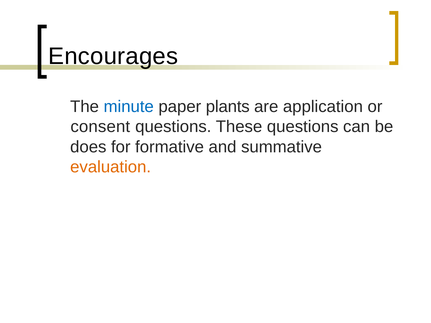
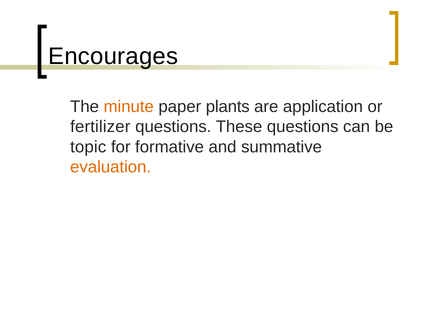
minute colour: blue -> orange
consent: consent -> fertilizer
does: does -> topic
